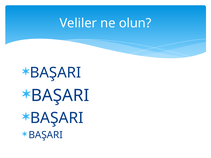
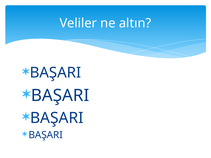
olun: olun -> altın
